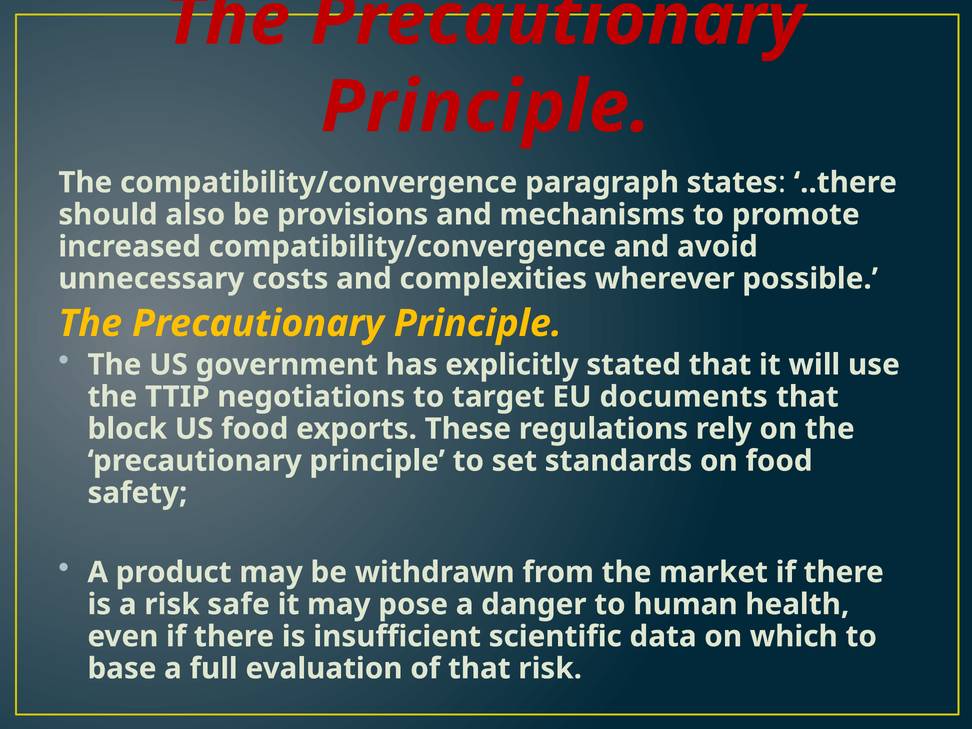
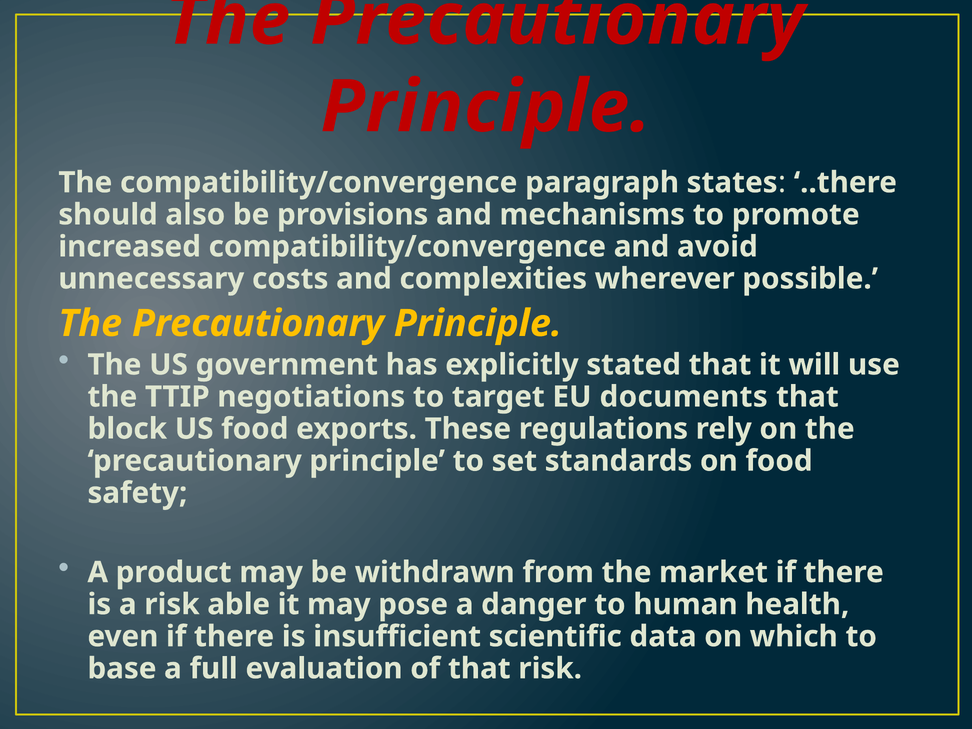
safe: safe -> able
